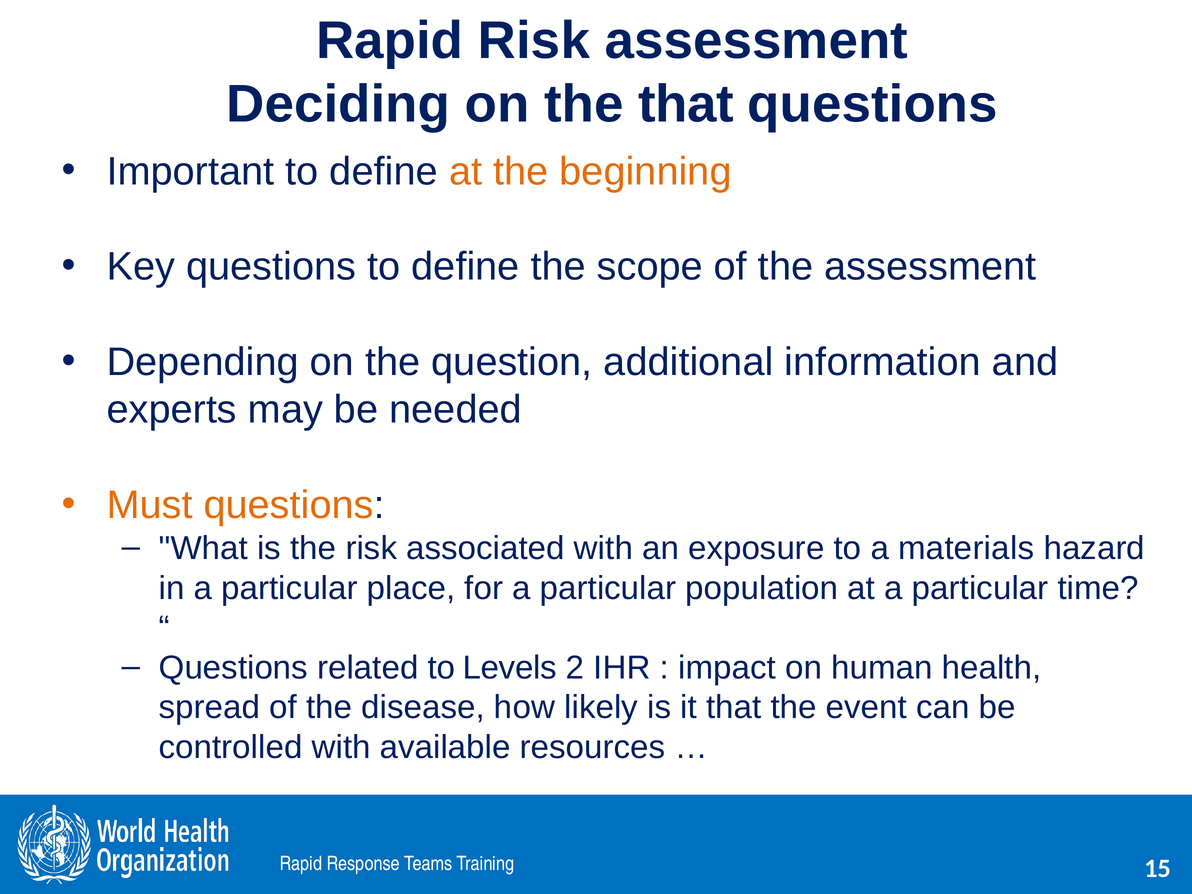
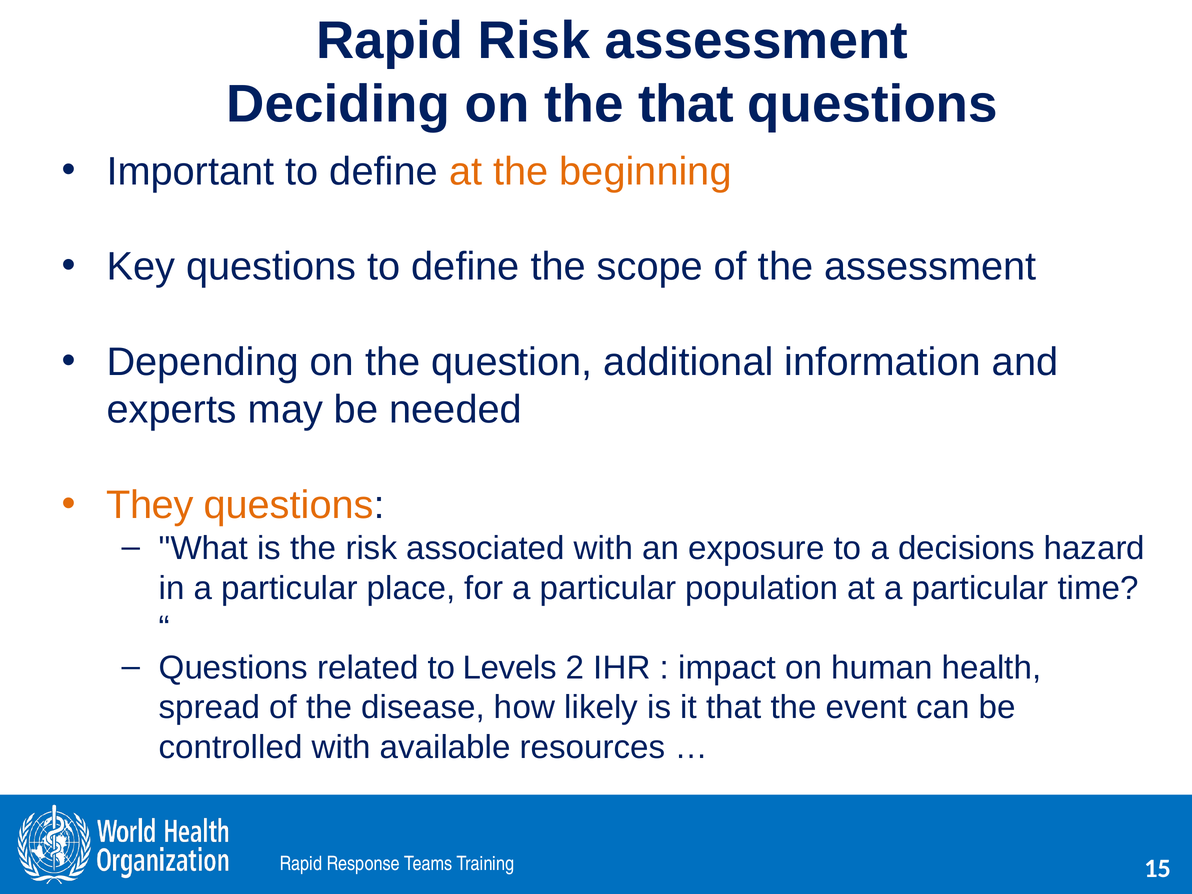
Must: Must -> They
materials: materials -> decisions
